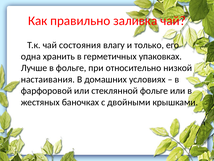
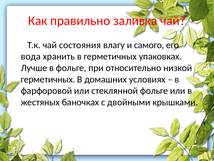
только: только -> самого
одна: одна -> вода
настаивания at (48, 79): настаивания -> герметичных
